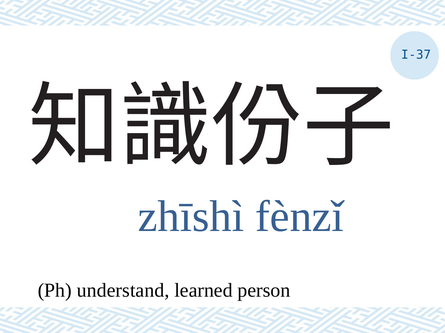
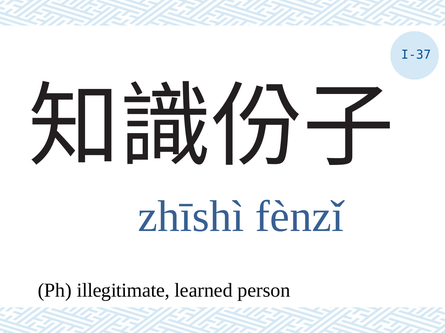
understand: understand -> illegitimate
